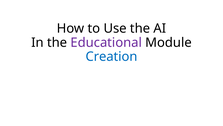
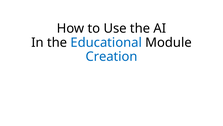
Educational colour: purple -> blue
